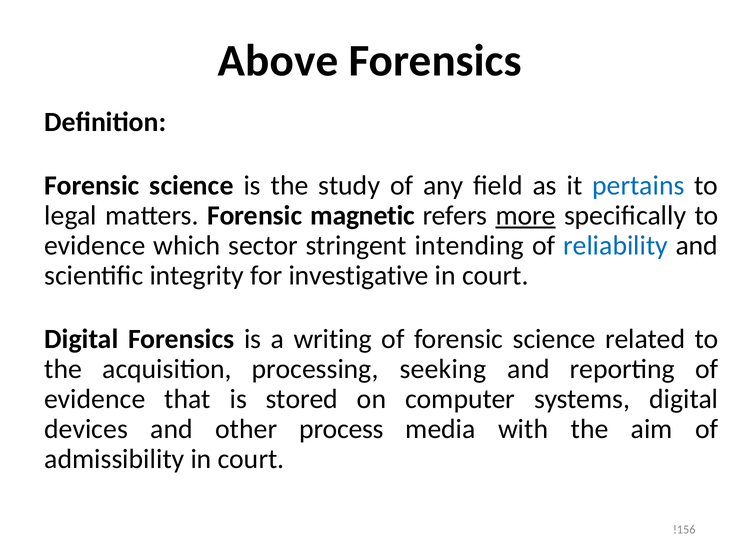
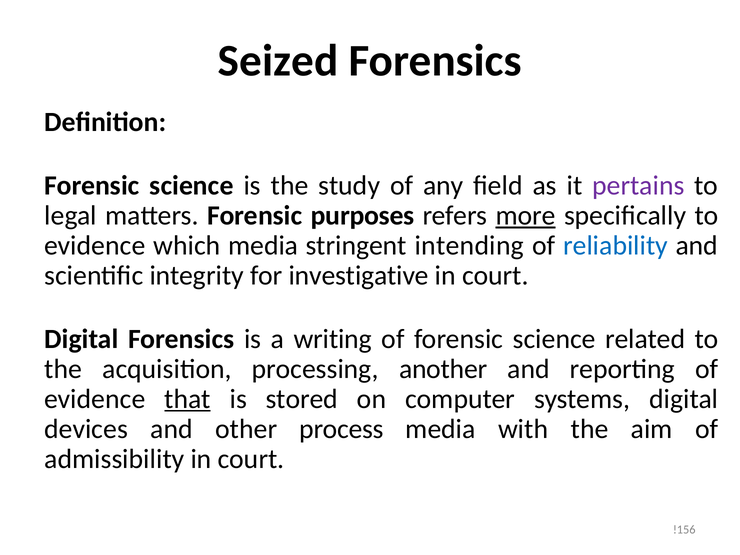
Above: Above -> Seized
pertains colour: blue -> purple
magnetic: magnetic -> purposes
which sector: sector -> media
seeking: seeking -> another
that underline: none -> present
